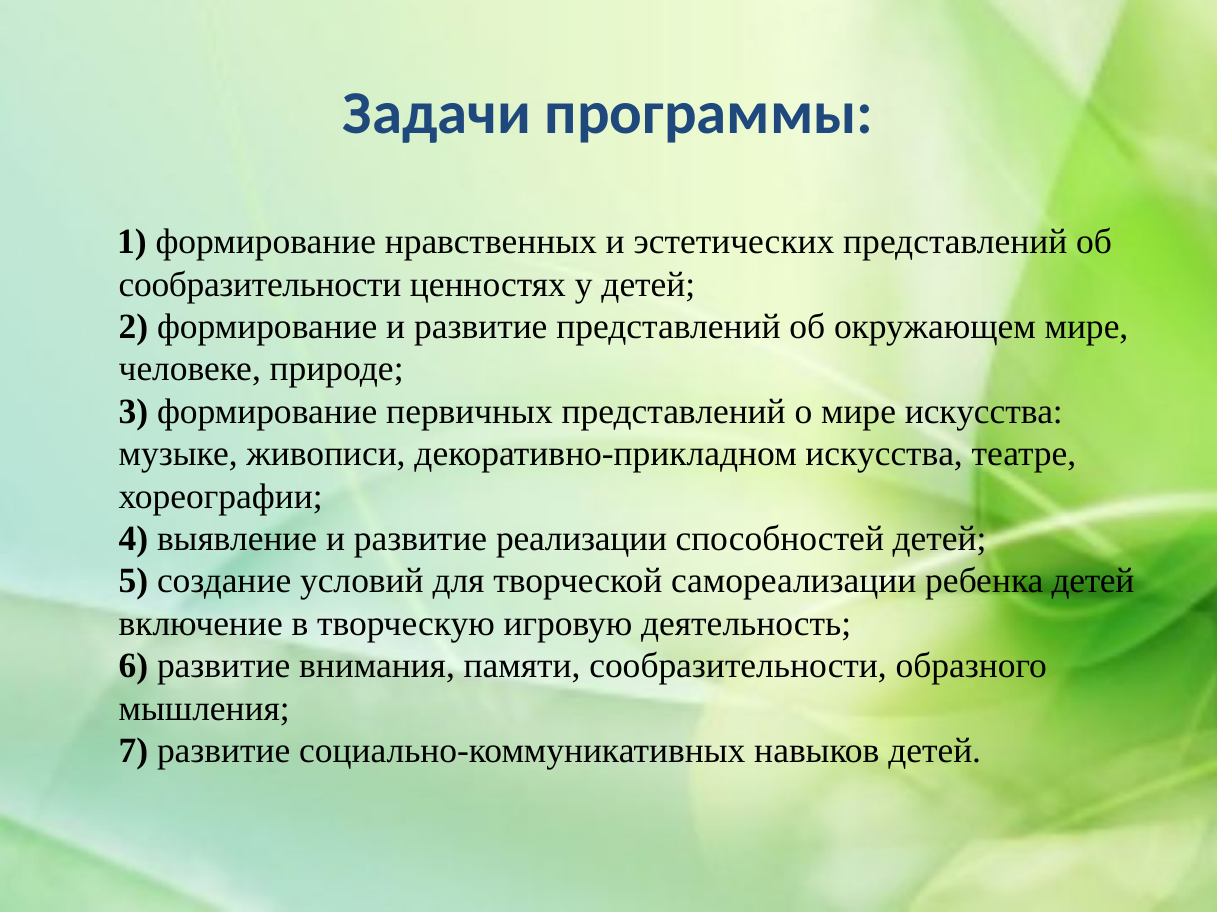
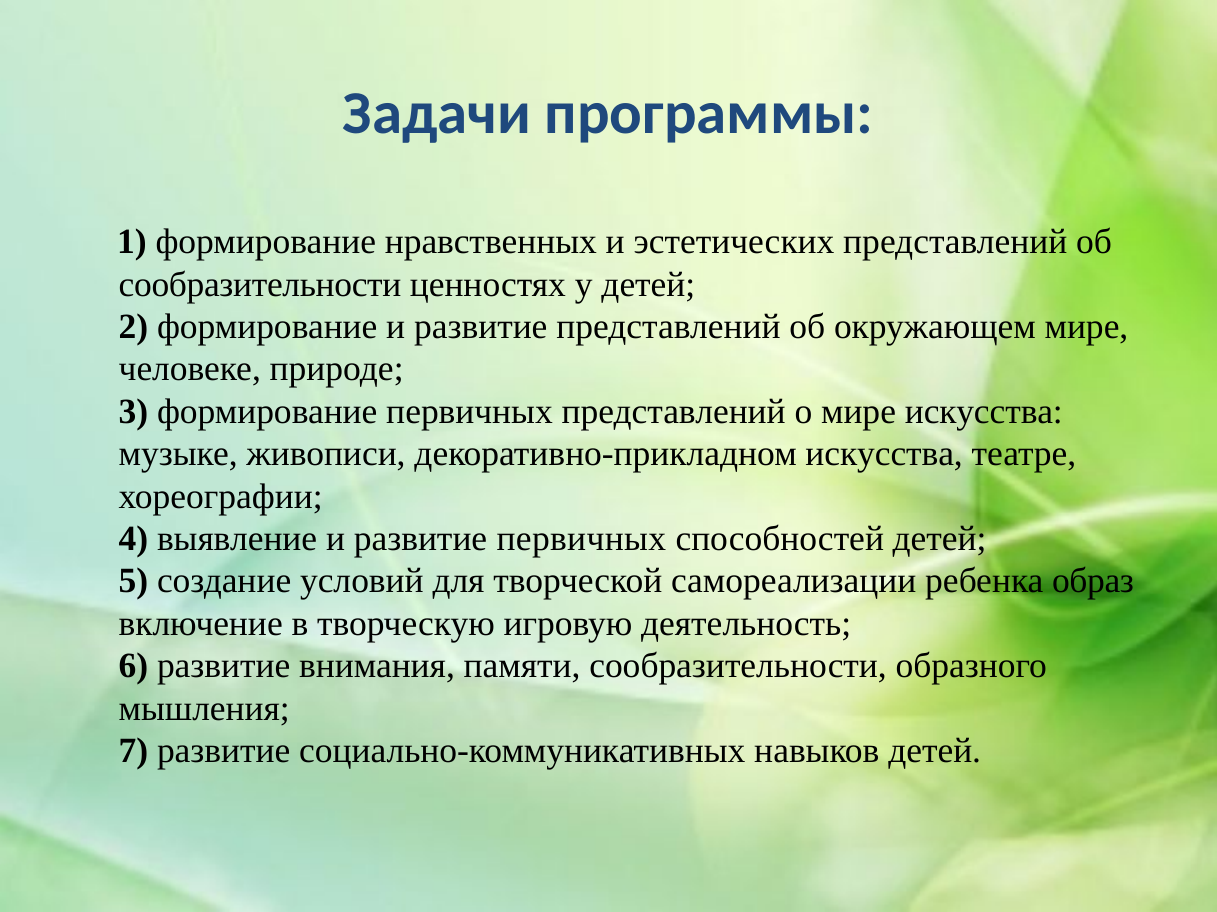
развитие реализации: реализации -> первичных
ребенка детей: детей -> образ
